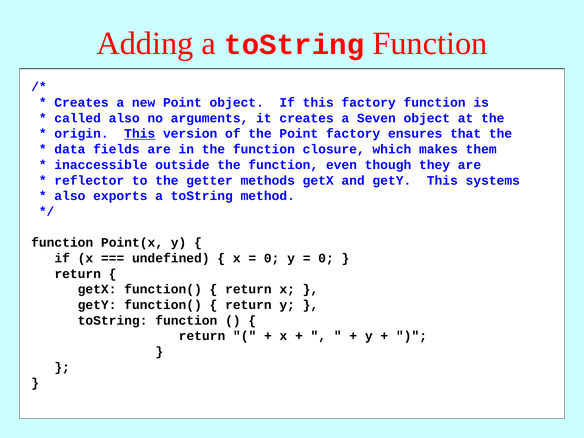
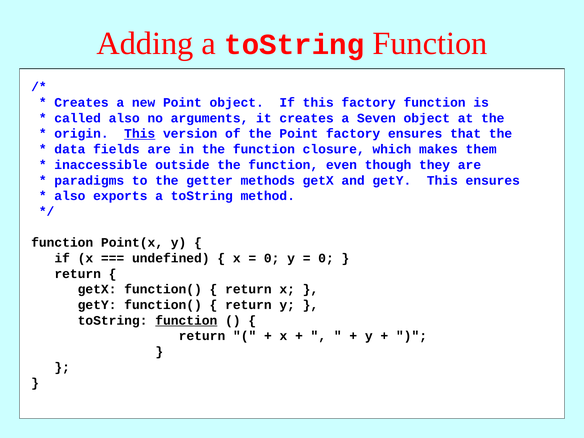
reflector: reflector -> paradigms
This systems: systems -> ensures
function at (186, 320) underline: none -> present
